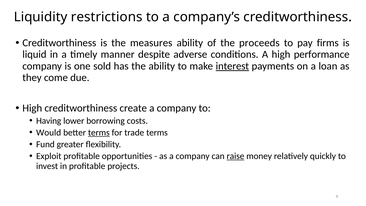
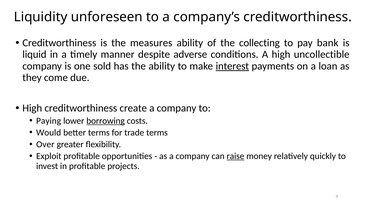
restrictions: restrictions -> unforeseen
proceeds: proceeds -> collecting
firms: firms -> bank
performance: performance -> uncollectible
Having: Having -> Paying
borrowing underline: none -> present
terms at (99, 132) underline: present -> none
Fund: Fund -> Over
